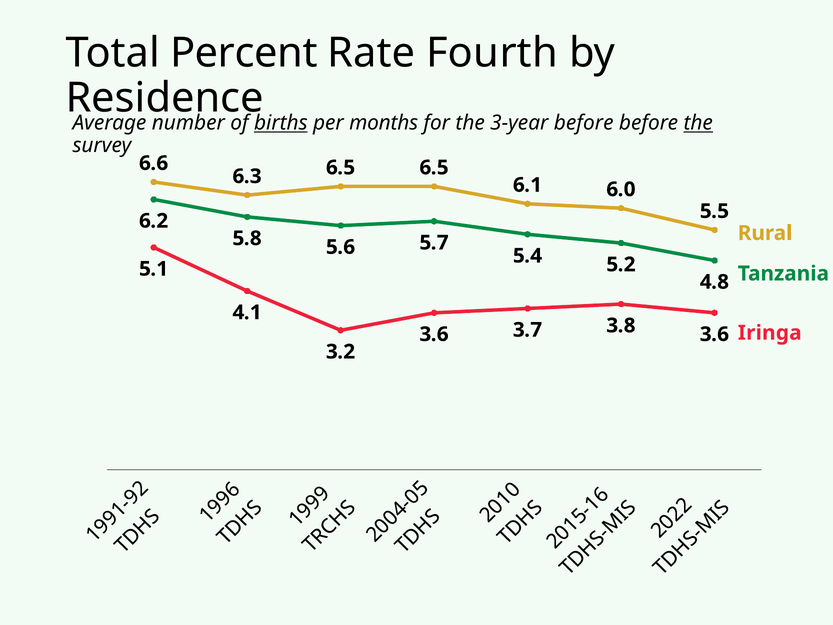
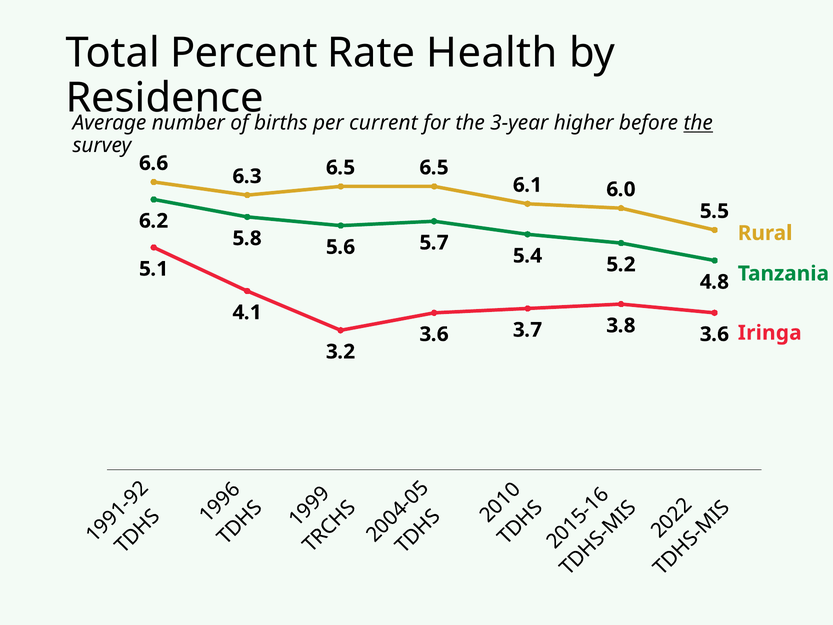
Fourth: Fourth -> Health
births underline: present -> none
months: months -> current
3-year before: before -> higher
